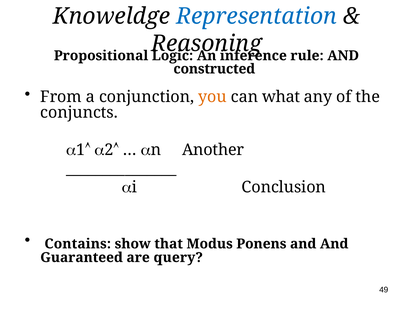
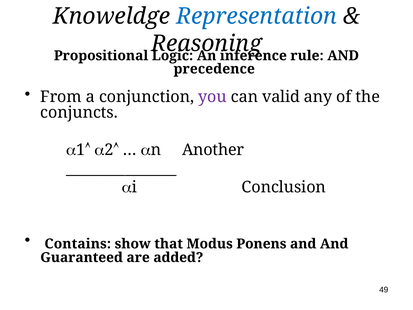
constructed: constructed -> precedence
you colour: orange -> purple
what: what -> valid
query: query -> added
